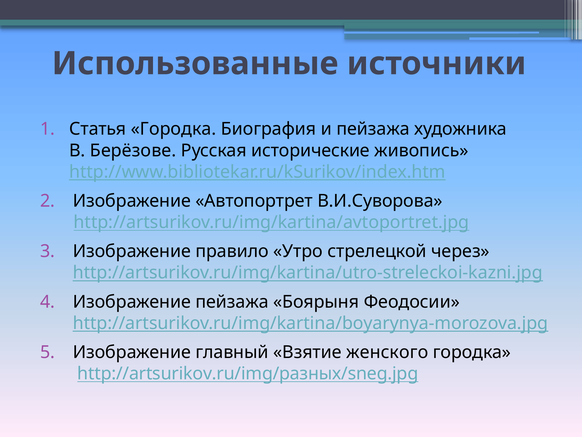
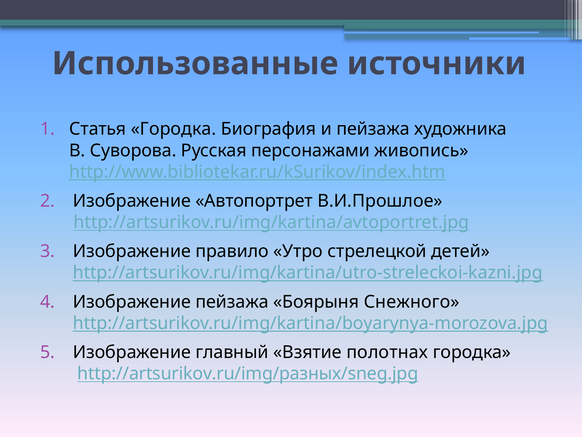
Берёзове: Берёзове -> Суворова
исторические: исторические -> персонажами
В.И.Суворова: В.И.Суворова -> В.И.Прошлое
через: через -> детей
Феодосии: Феодосии -> Снежного
женского: женского -> полотнах
